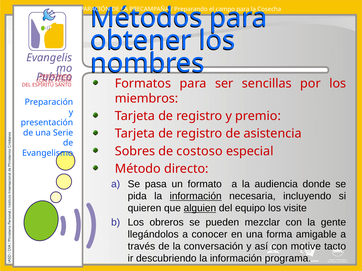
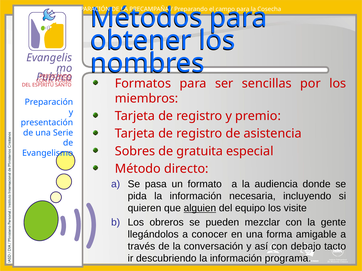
costoso: costoso -> gratuita
información at (196, 196) underline: present -> none
motive: motive -> debajo
